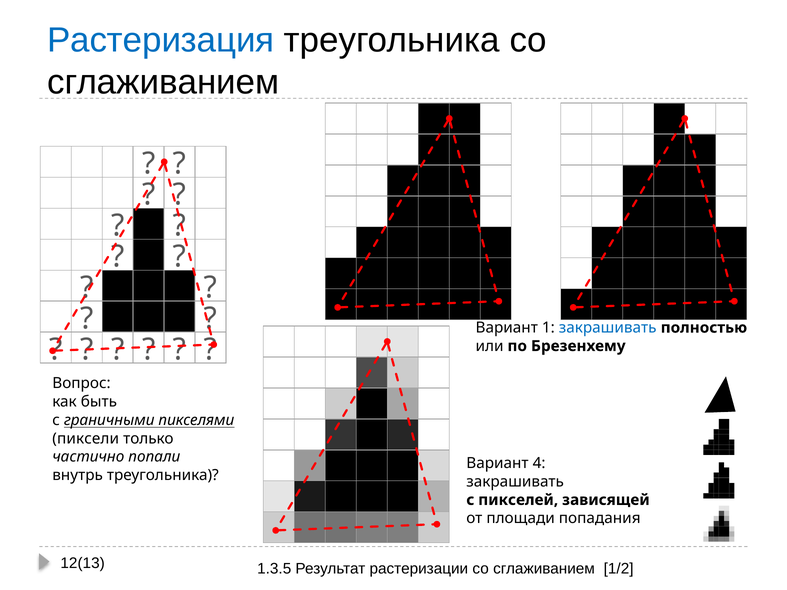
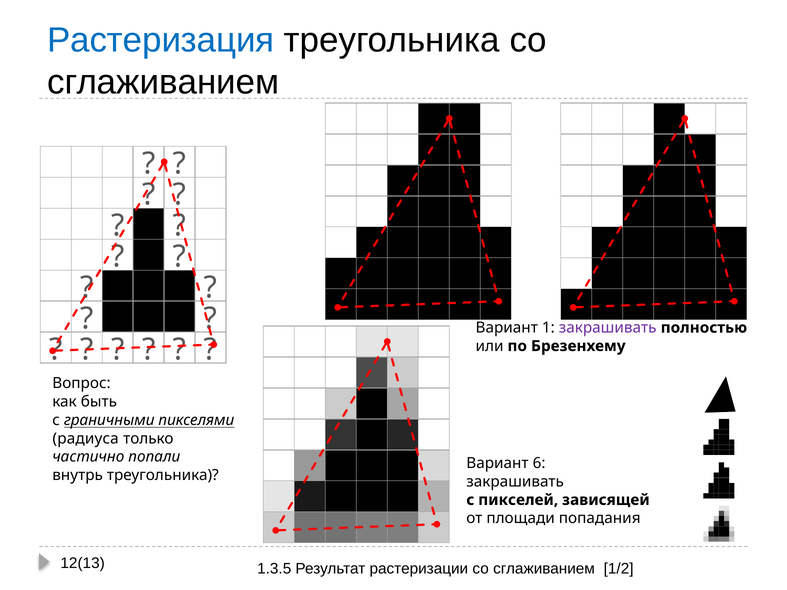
закрашивать at (608, 328) colour: blue -> purple
пиксели: пиксели -> радиуса
4: 4 -> 6
